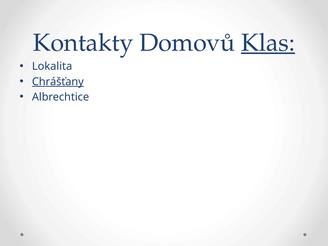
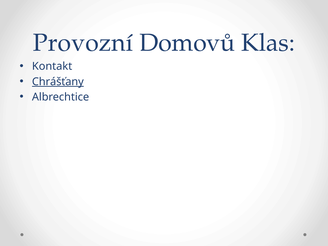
Kontakty: Kontakty -> Provozní
Klas underline: present -> none
Lokalita: Lokalita -> Kontakt
